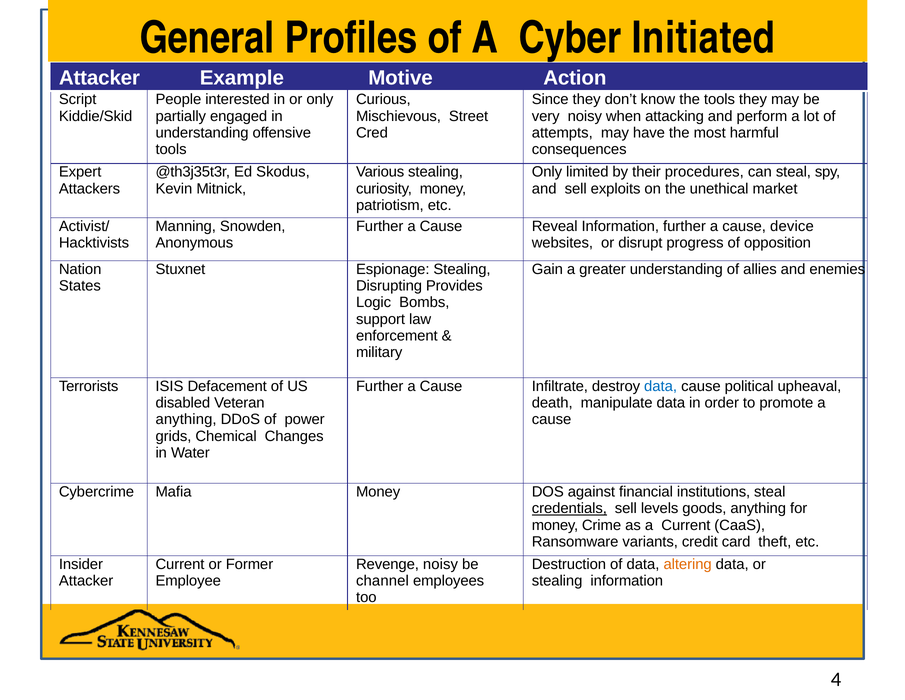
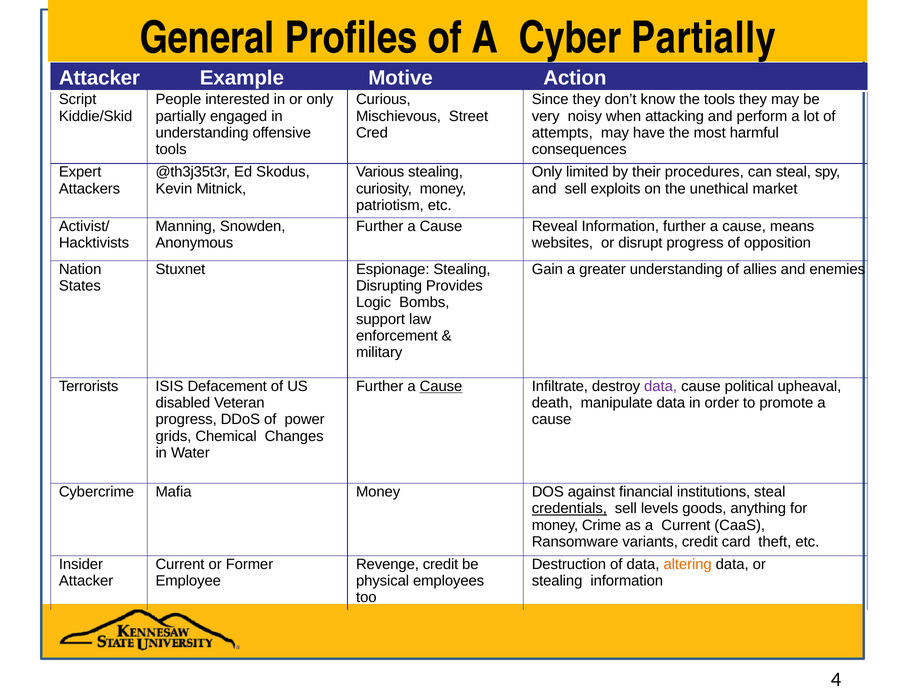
Cyber Initiated: Initiated -> Partially
device: device -> means
Cause at (441, 386) underline: none -> present
data at (661, 386) colour: blue -> purple
anything at (186, 419): anything -> progress
Revenge noisy: noisy -> credit
channel: channel -> physical
